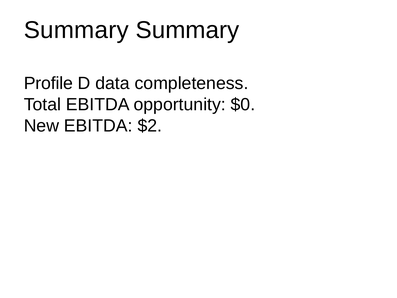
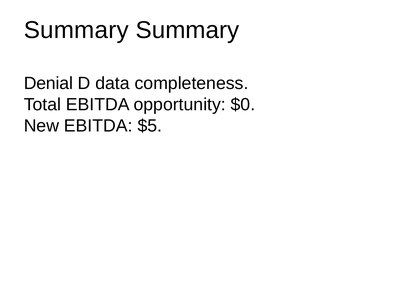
Profile: Profile -> Denial
$2: $2 -> $5
